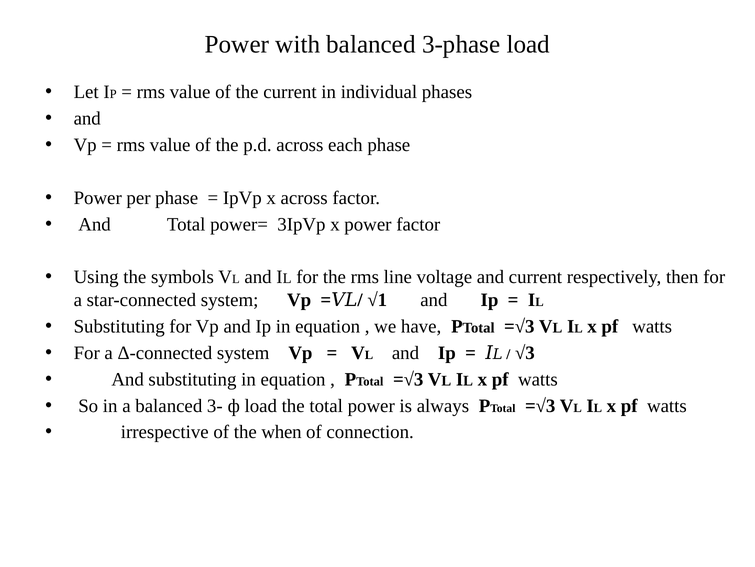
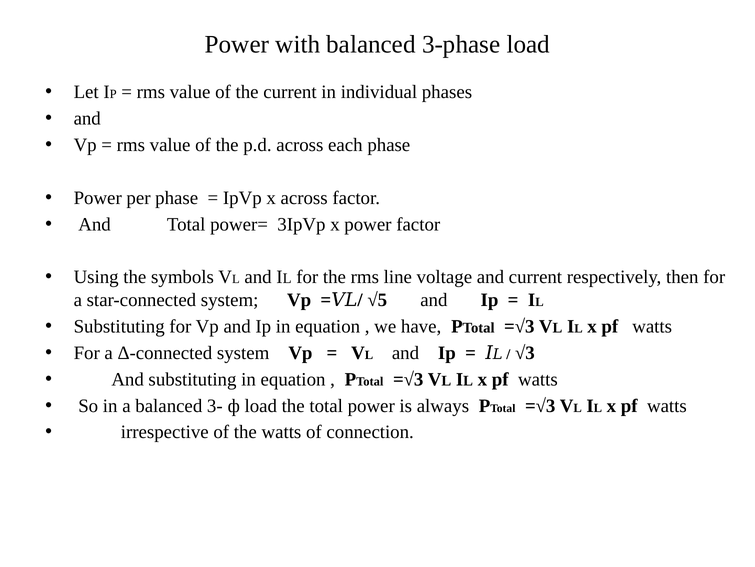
√1: √1 -> √5
the when: when -> watts
